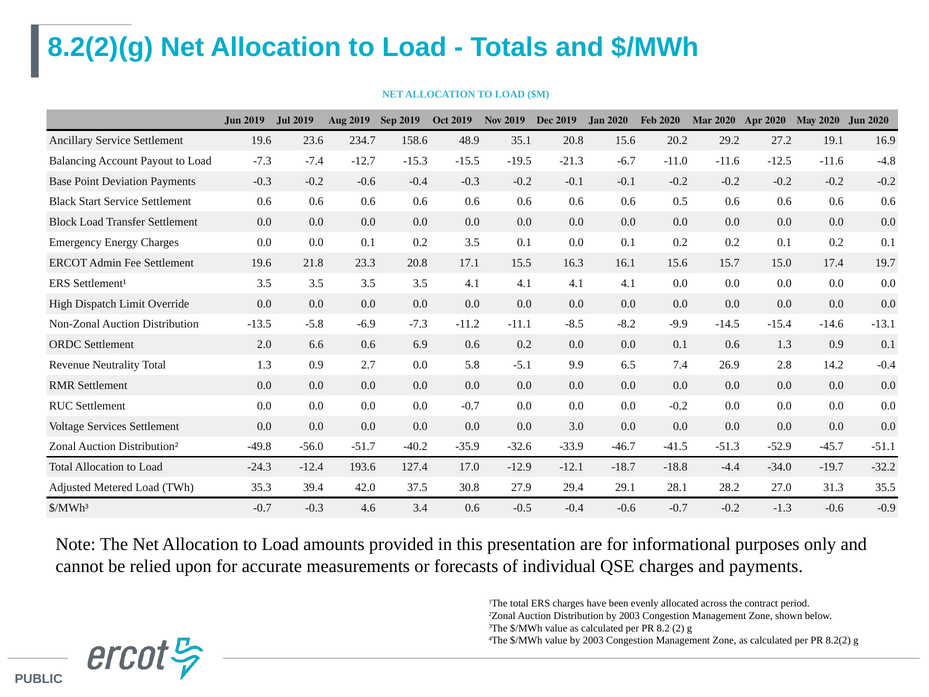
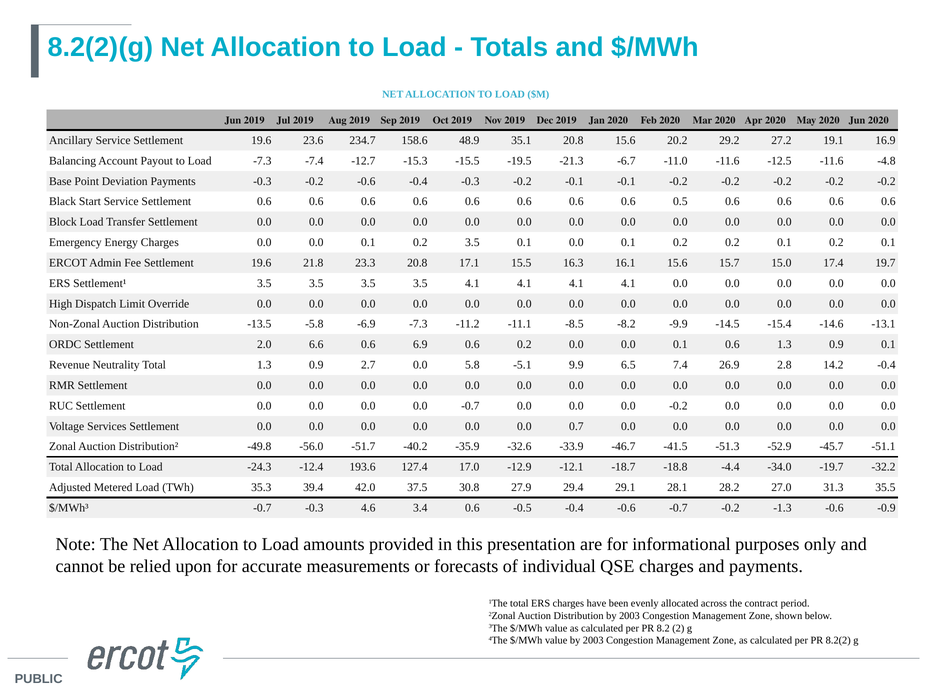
3.0: 3.0 -> 0.7
